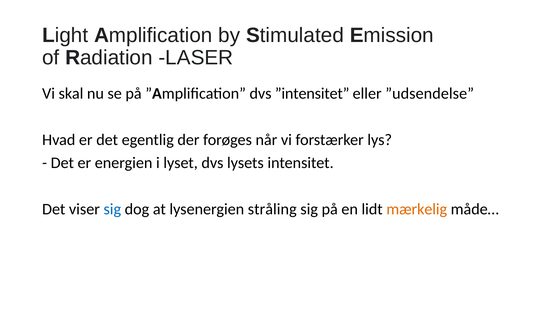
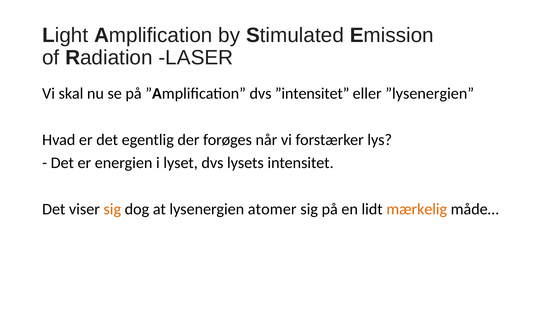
”udsendelse: ”udsendelse -> ”lysenergien
sig at (112, 209) colour: blue -> orange
stråling: stråling -> atomer
